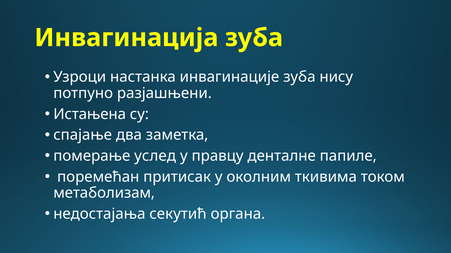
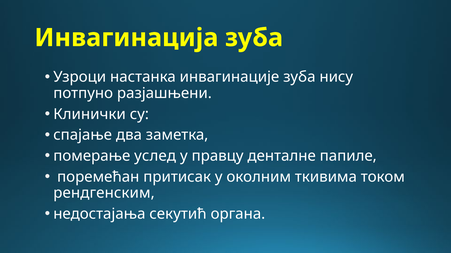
Истањена: Истањена -> Клинички
метаболизам: метаболизам -> рендгенским
